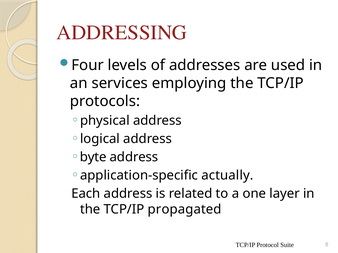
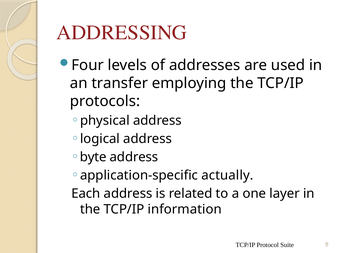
services: services -> transfer
propagated: propagated -> information
